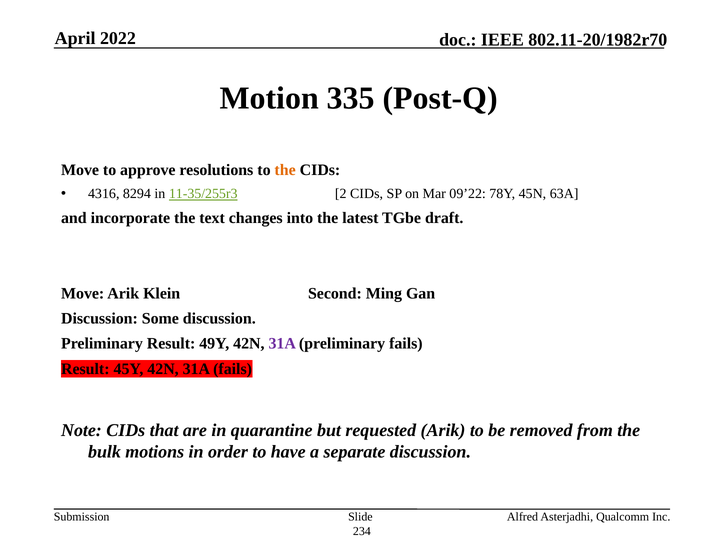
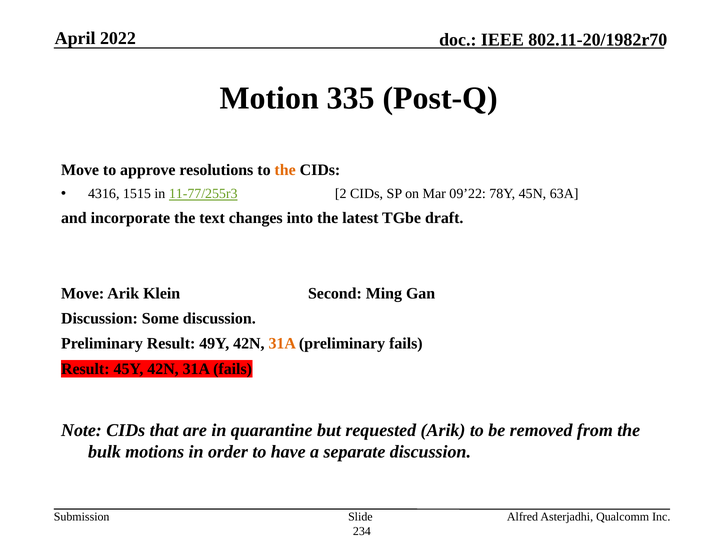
8294: 8294 -> 1515
11-35/255r3: 11-35/255r3 -> 11-77/255r3
31A at (282, 343) colour: purple -> orange
